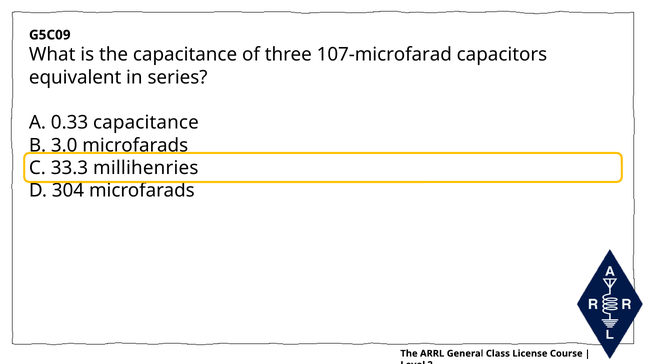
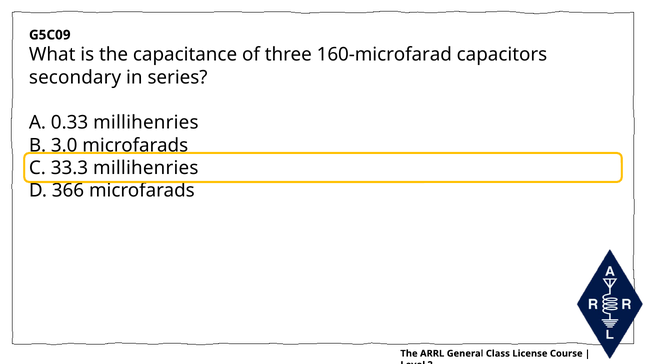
107-microfarad: 107-microfarad -> 160-microfarad
equivalent: equivalent -> secondary
0.33 capacitance: capacitance -> millihenries
304: 304 -> 366
